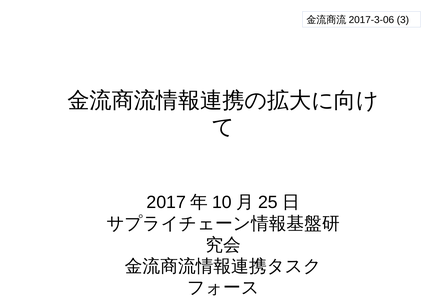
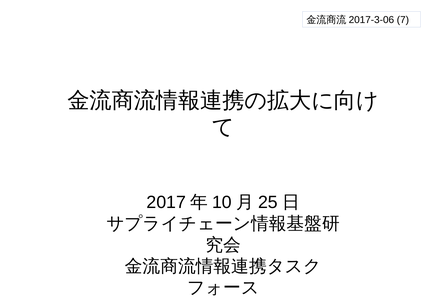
3: 3 -> 7
